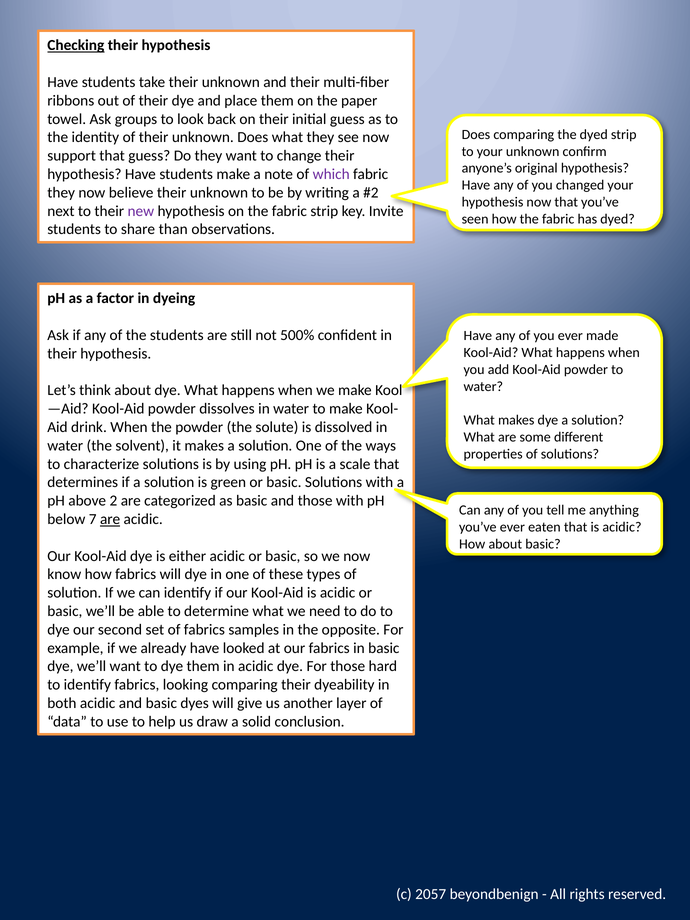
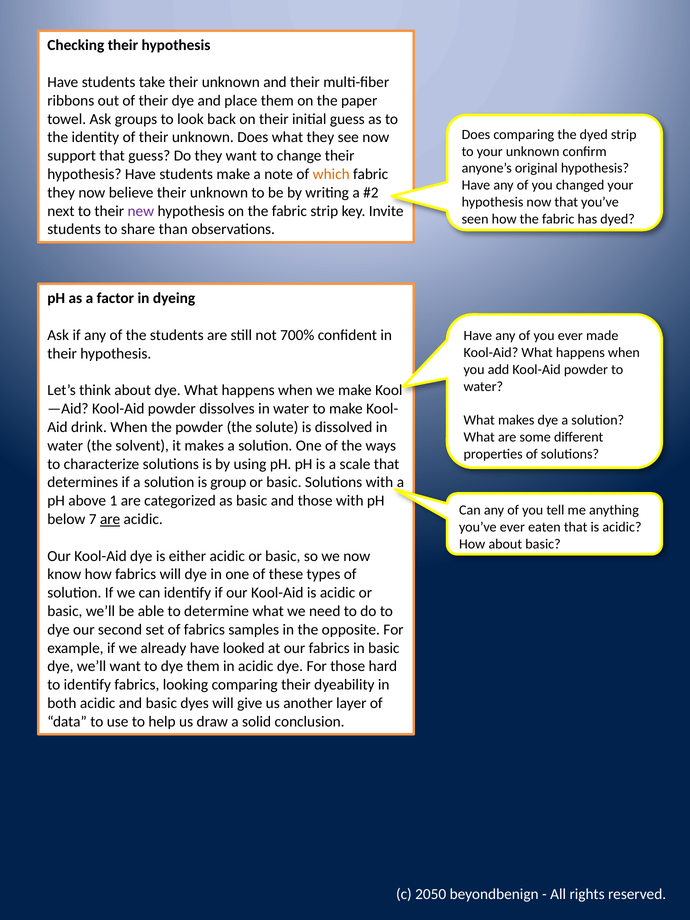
Checking underline: present -> none
which colour: purple -> orange
500%: 500% -> 700%
green: green -> group
2: 2 -> 1
2057: 2057 -> 2050
